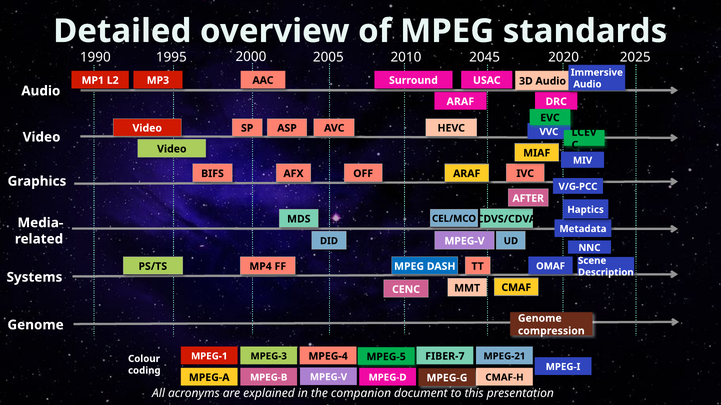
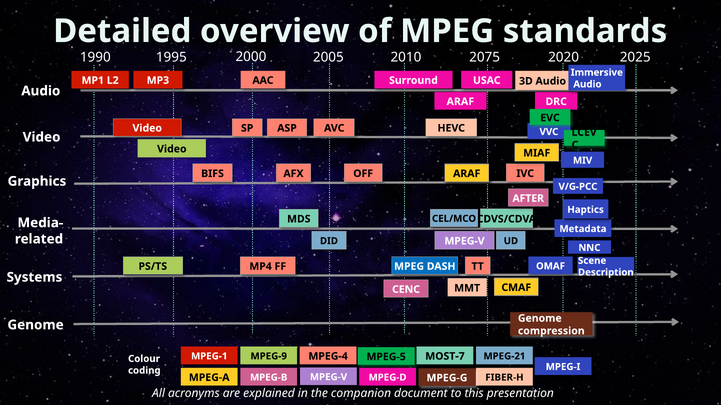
2045: 2045 -> 2075
MPEG-3: MPEG-3 -> MPEG-9
FIBER-7: FIBER-7 -> MOST-7
CMAF-H: CMAF-H -> FIBER-H
